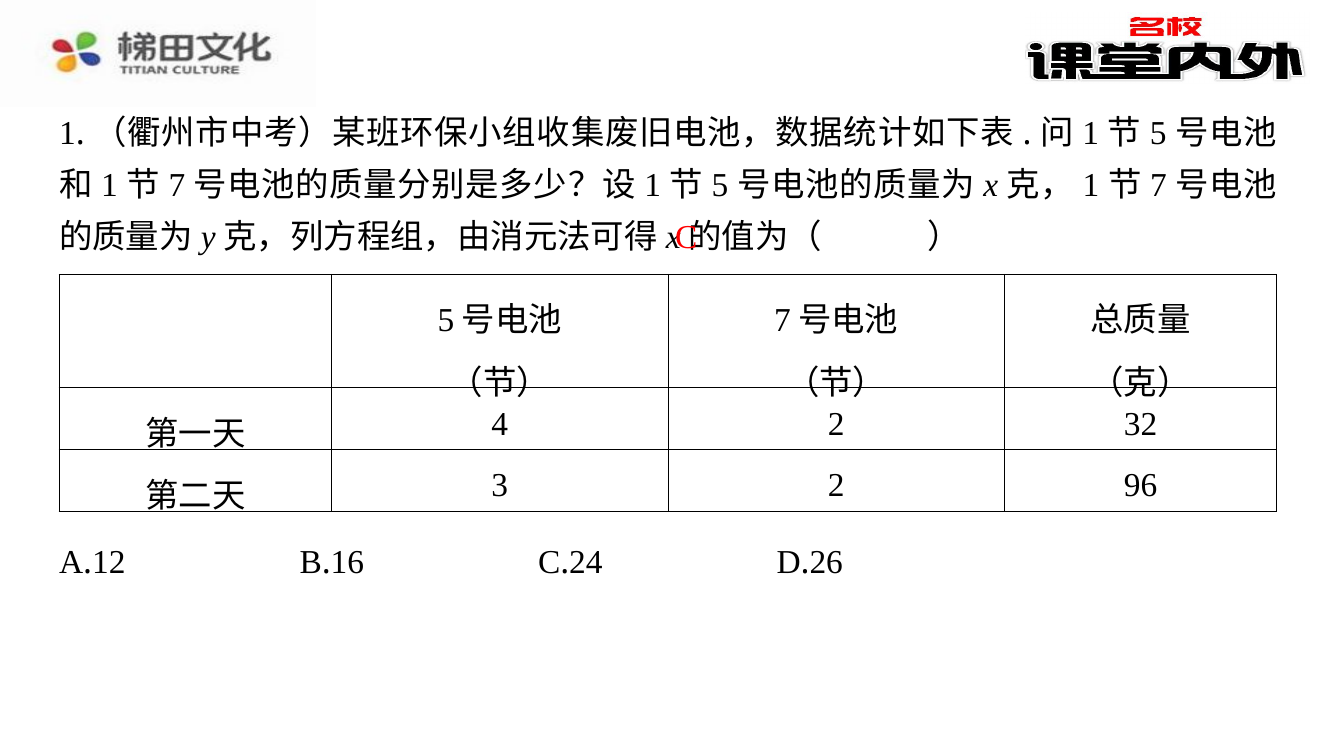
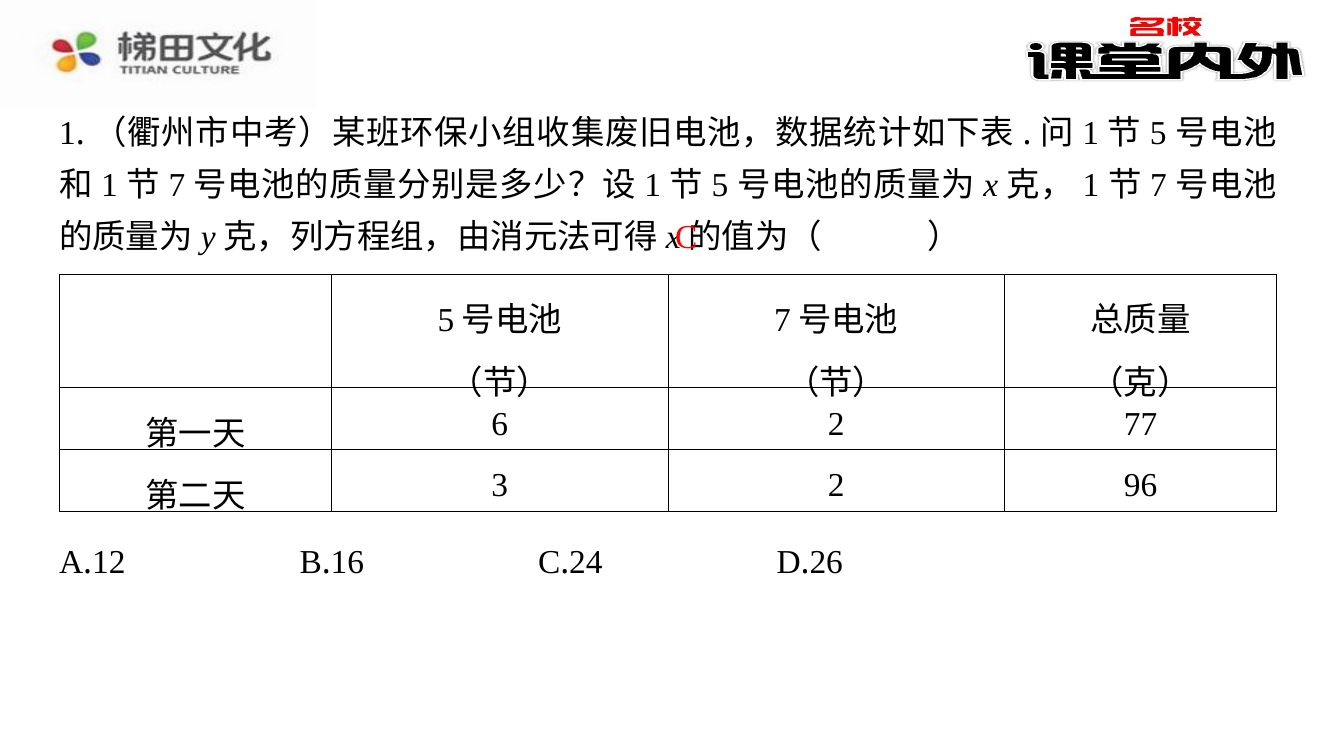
4: 4 -> 6
32: 32 -> 77
